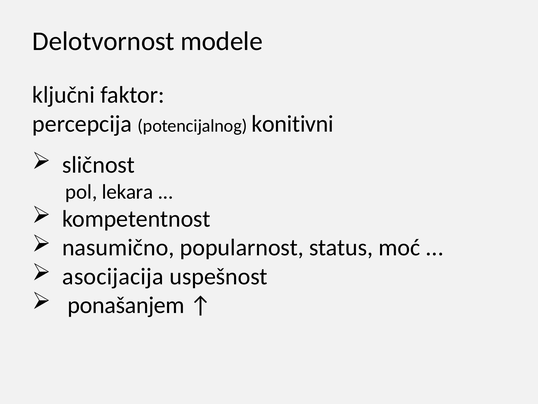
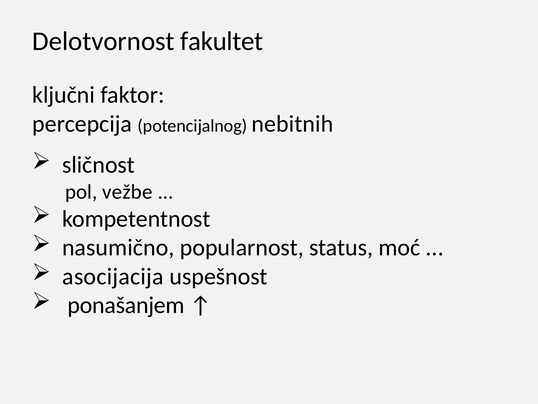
modele: modele -> fakultet
konitivni: konitivni -> nebitnih
lekara: lekara -> vežbe
